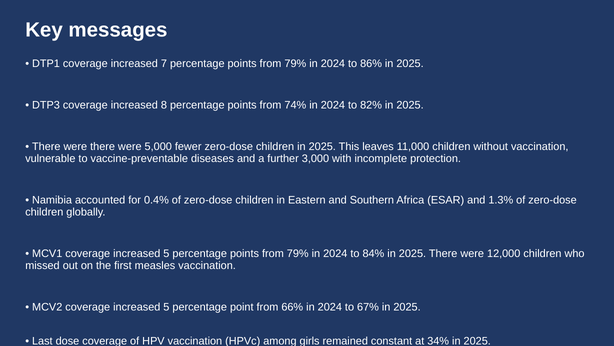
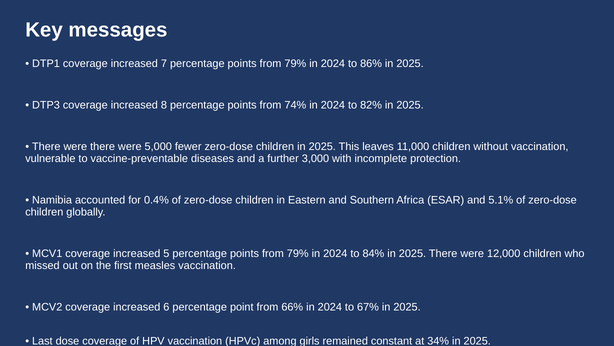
1.3%: 1.3% -> 5.1%
MCV2 coverage increased 5: 5 -> 6
